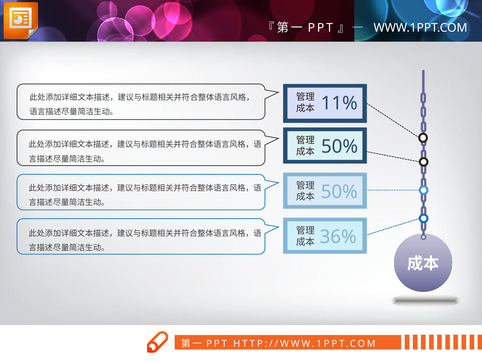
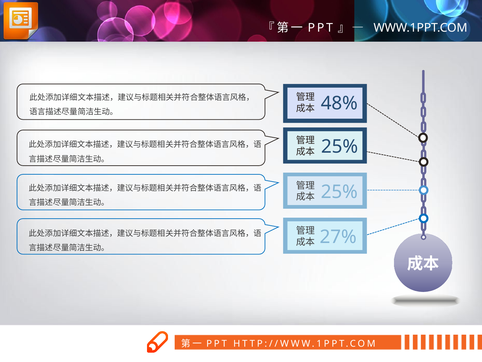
11%: 11% -> 48%
50% at (340, 147): 50% -> 25%
50% at (339, 192): 50% -> 25%
36%: 36% -> 27%
